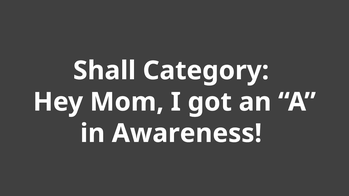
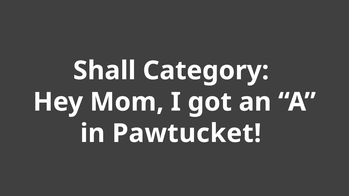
Awareness: Awareness -> Pawtucket
